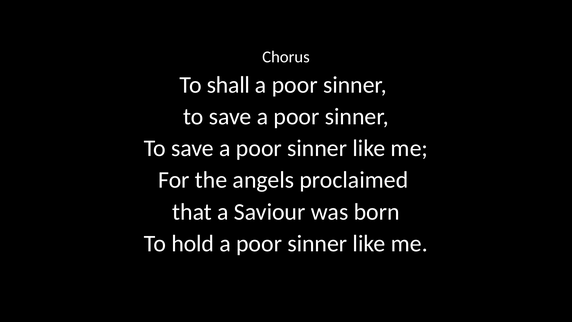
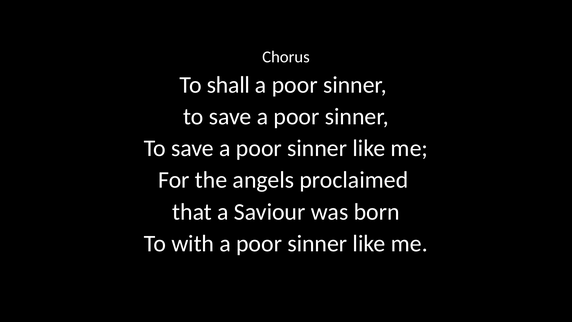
hold: hold -> with
